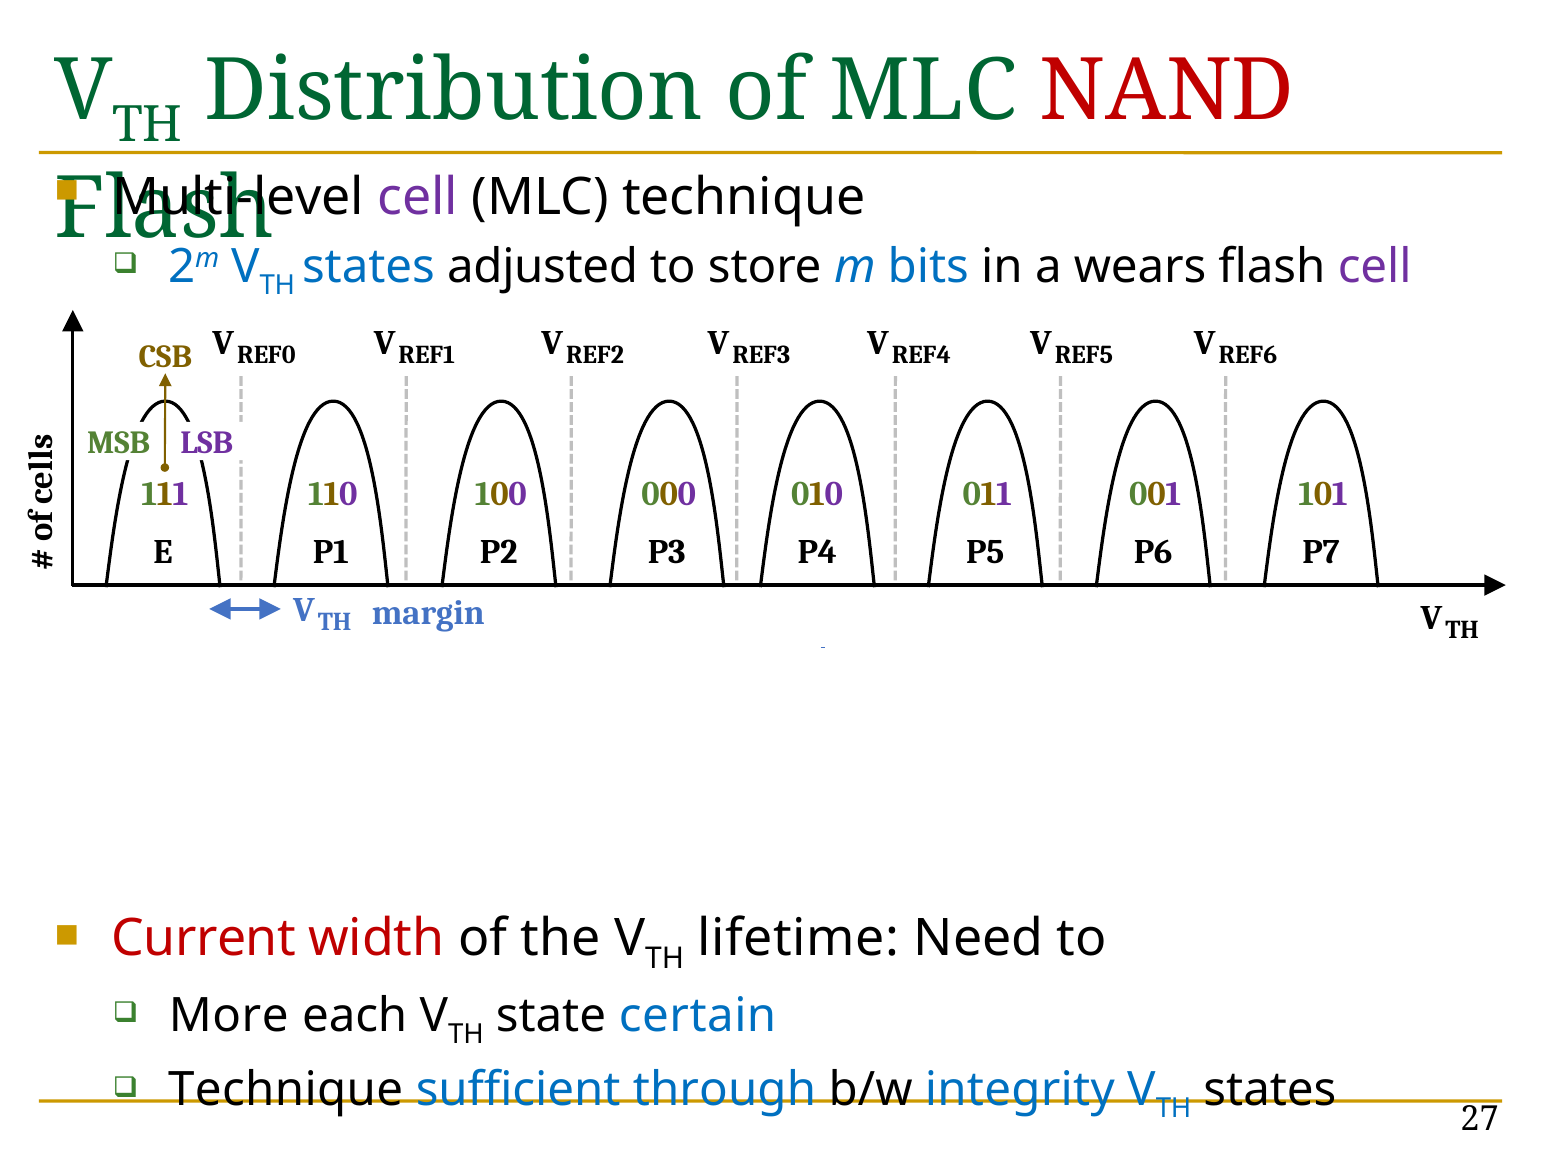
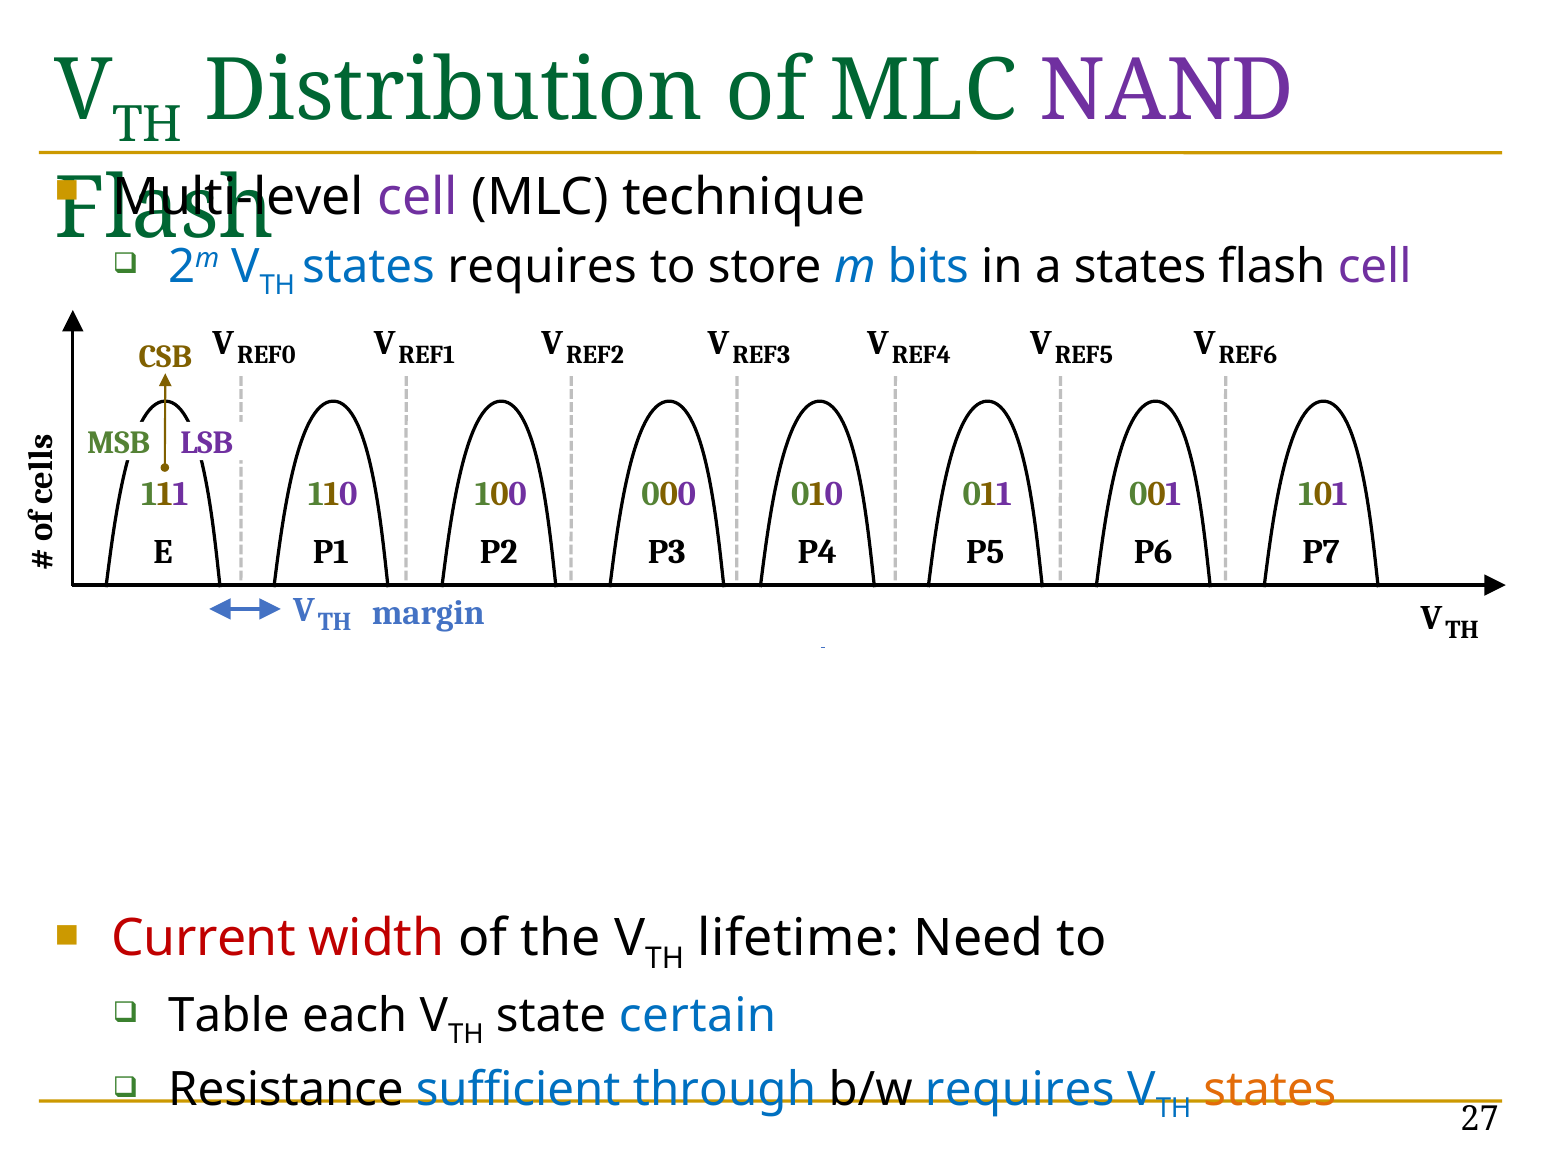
NAND colour: red -> purple
states adjusted: adjusted -> requires
a wears: wears -> states
More: More -> Table
Technique at (286, 1090): Technique -> Resistance
b/w integrity: integrity -> requires
states at (1270, 1090) colour: black -> orange
